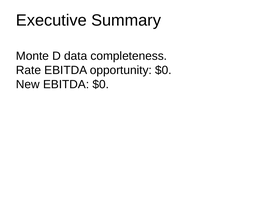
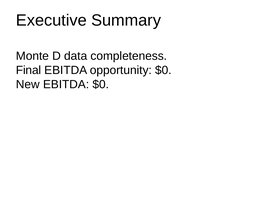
Rate: Rate -> Final
